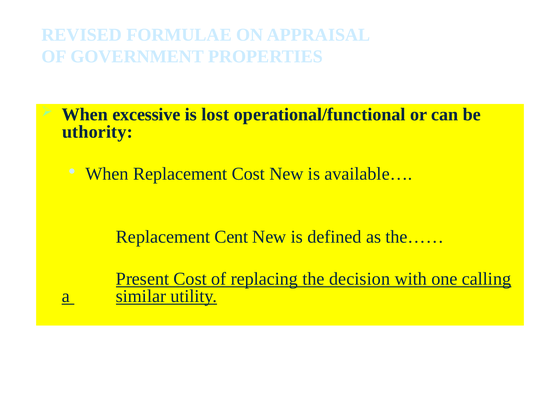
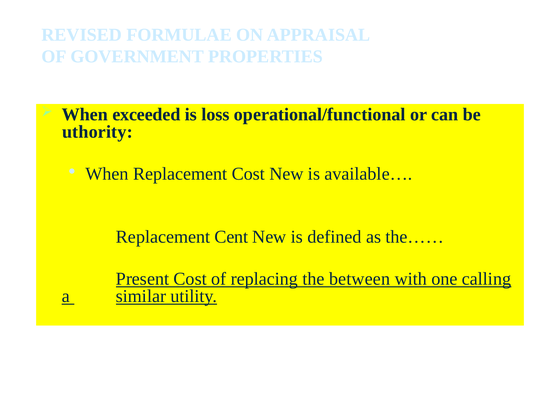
excessive: excessive -> exceeded
lost: lost -> loss
decision: decision -> between
